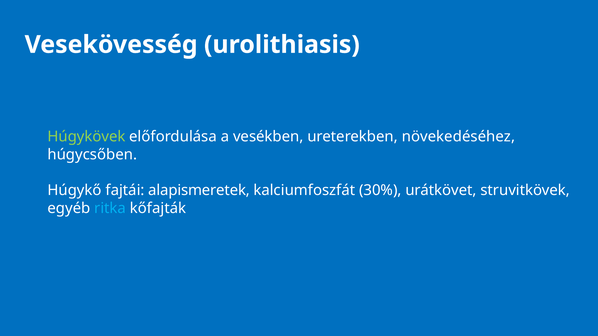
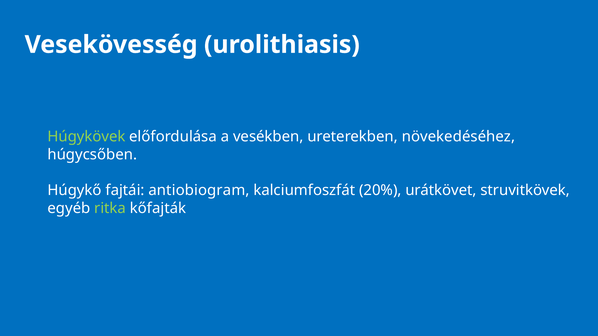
alapismeretek: alapismeretek -> antiobiogram
30%: 30% -> 20%
ritka colour: light blue -> light green
